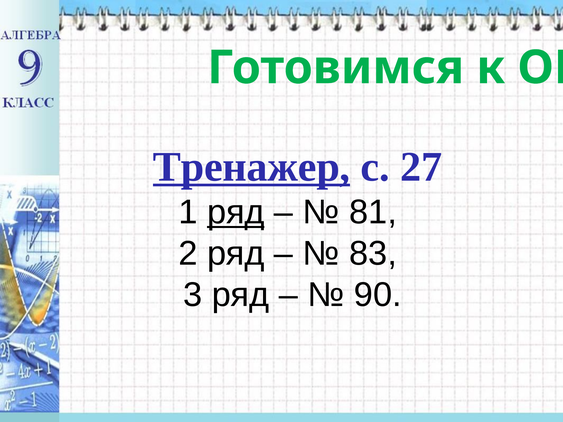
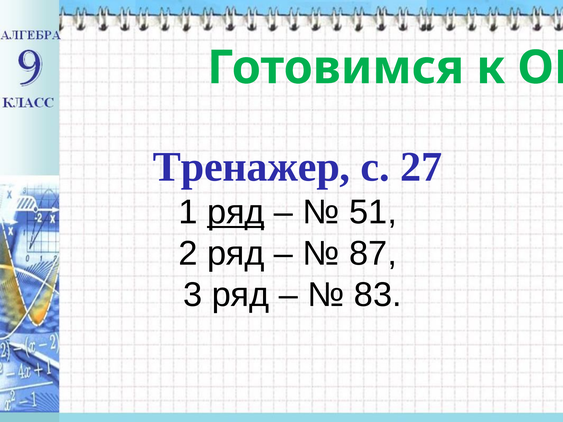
Тренажер underline: present -> none
81: 81 -> 51
83: 83 -> 87
90: 90 -> 83
